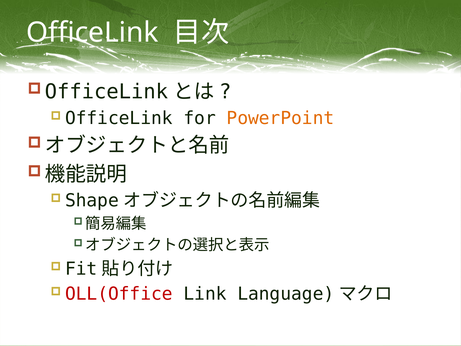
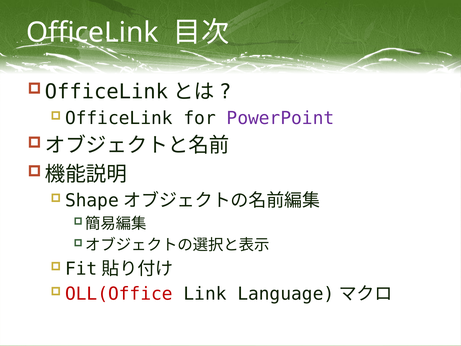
PowerPoint colour: orange -> purple
